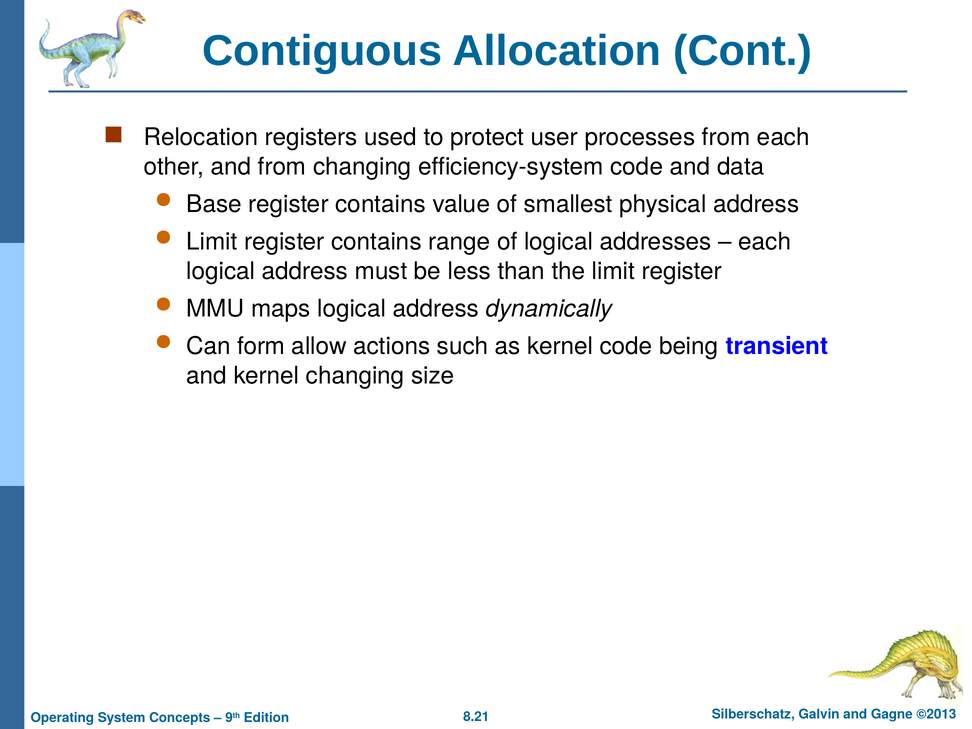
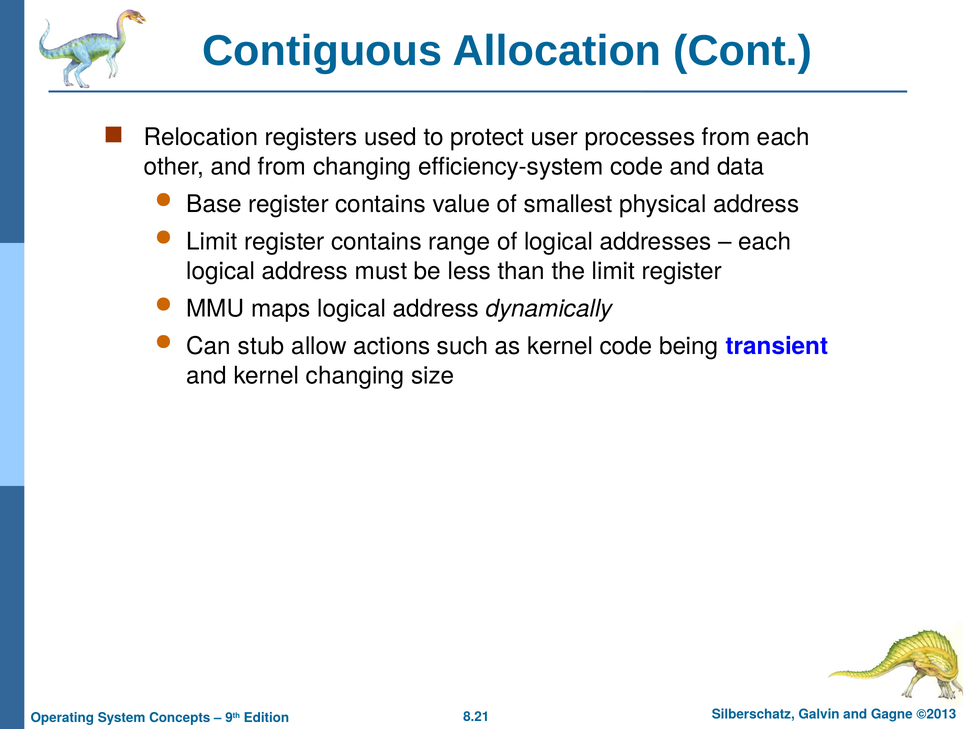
form: form -> stub
